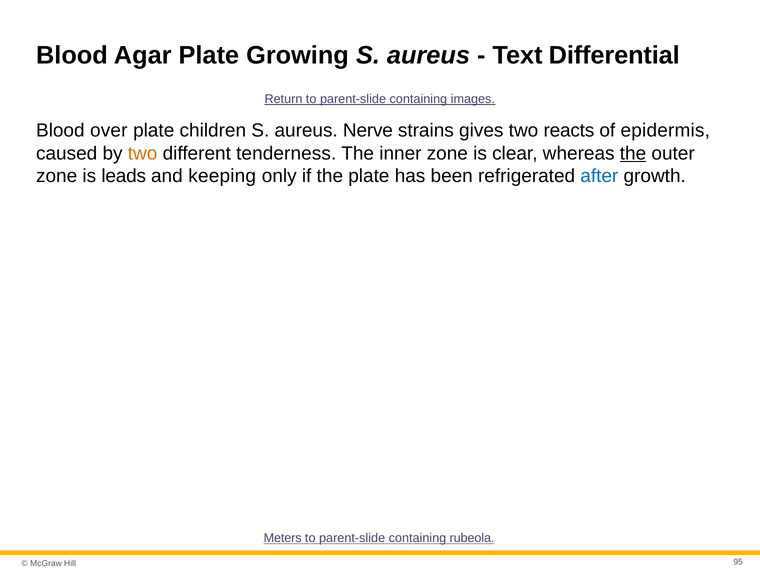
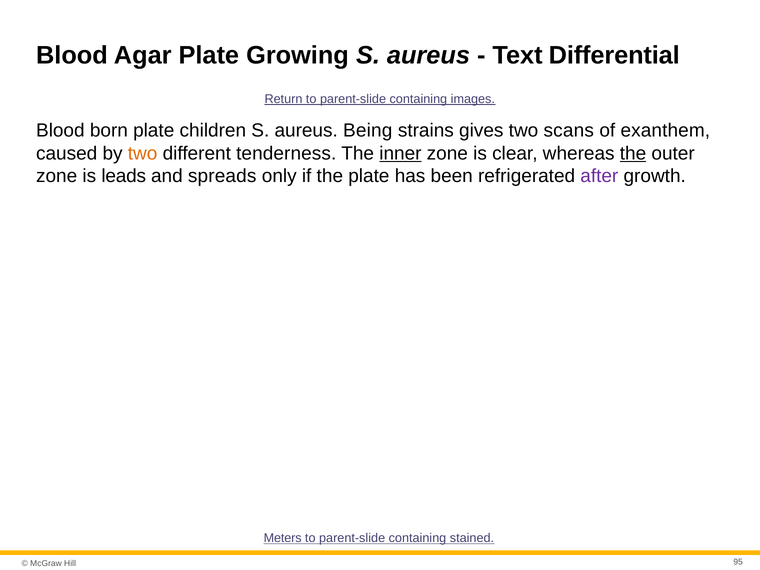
over: over -> born
Nerve: Nerve -> Being
reacts: reacts -> scans
epidermis: epidermis -> exanthem
inner underline: none -> present
keeping: keeping -> spreads
after colour: blue -> purple
rubeola: rubeola -> stained
